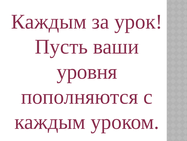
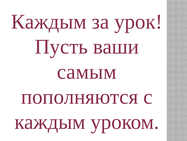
уровня: уровня -> самым
